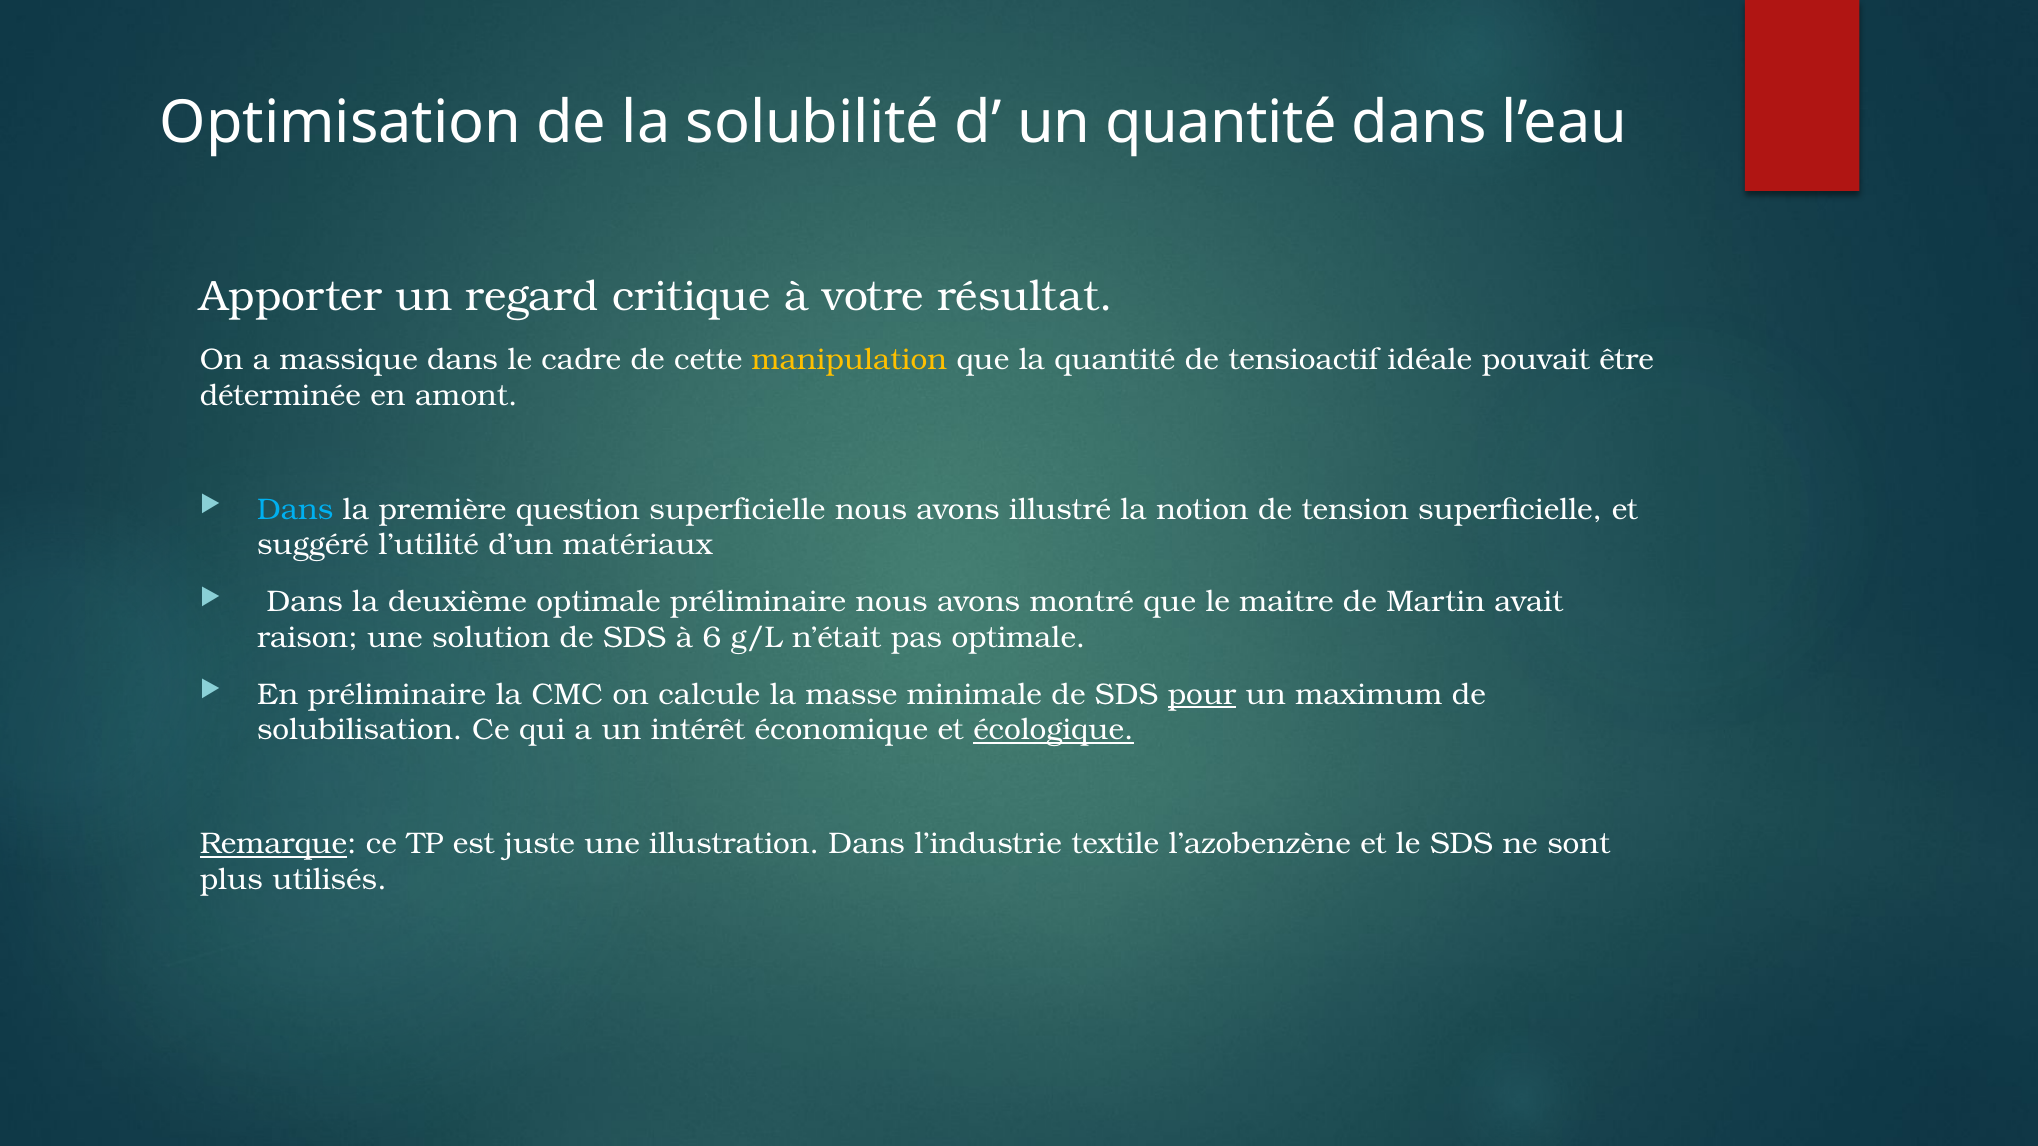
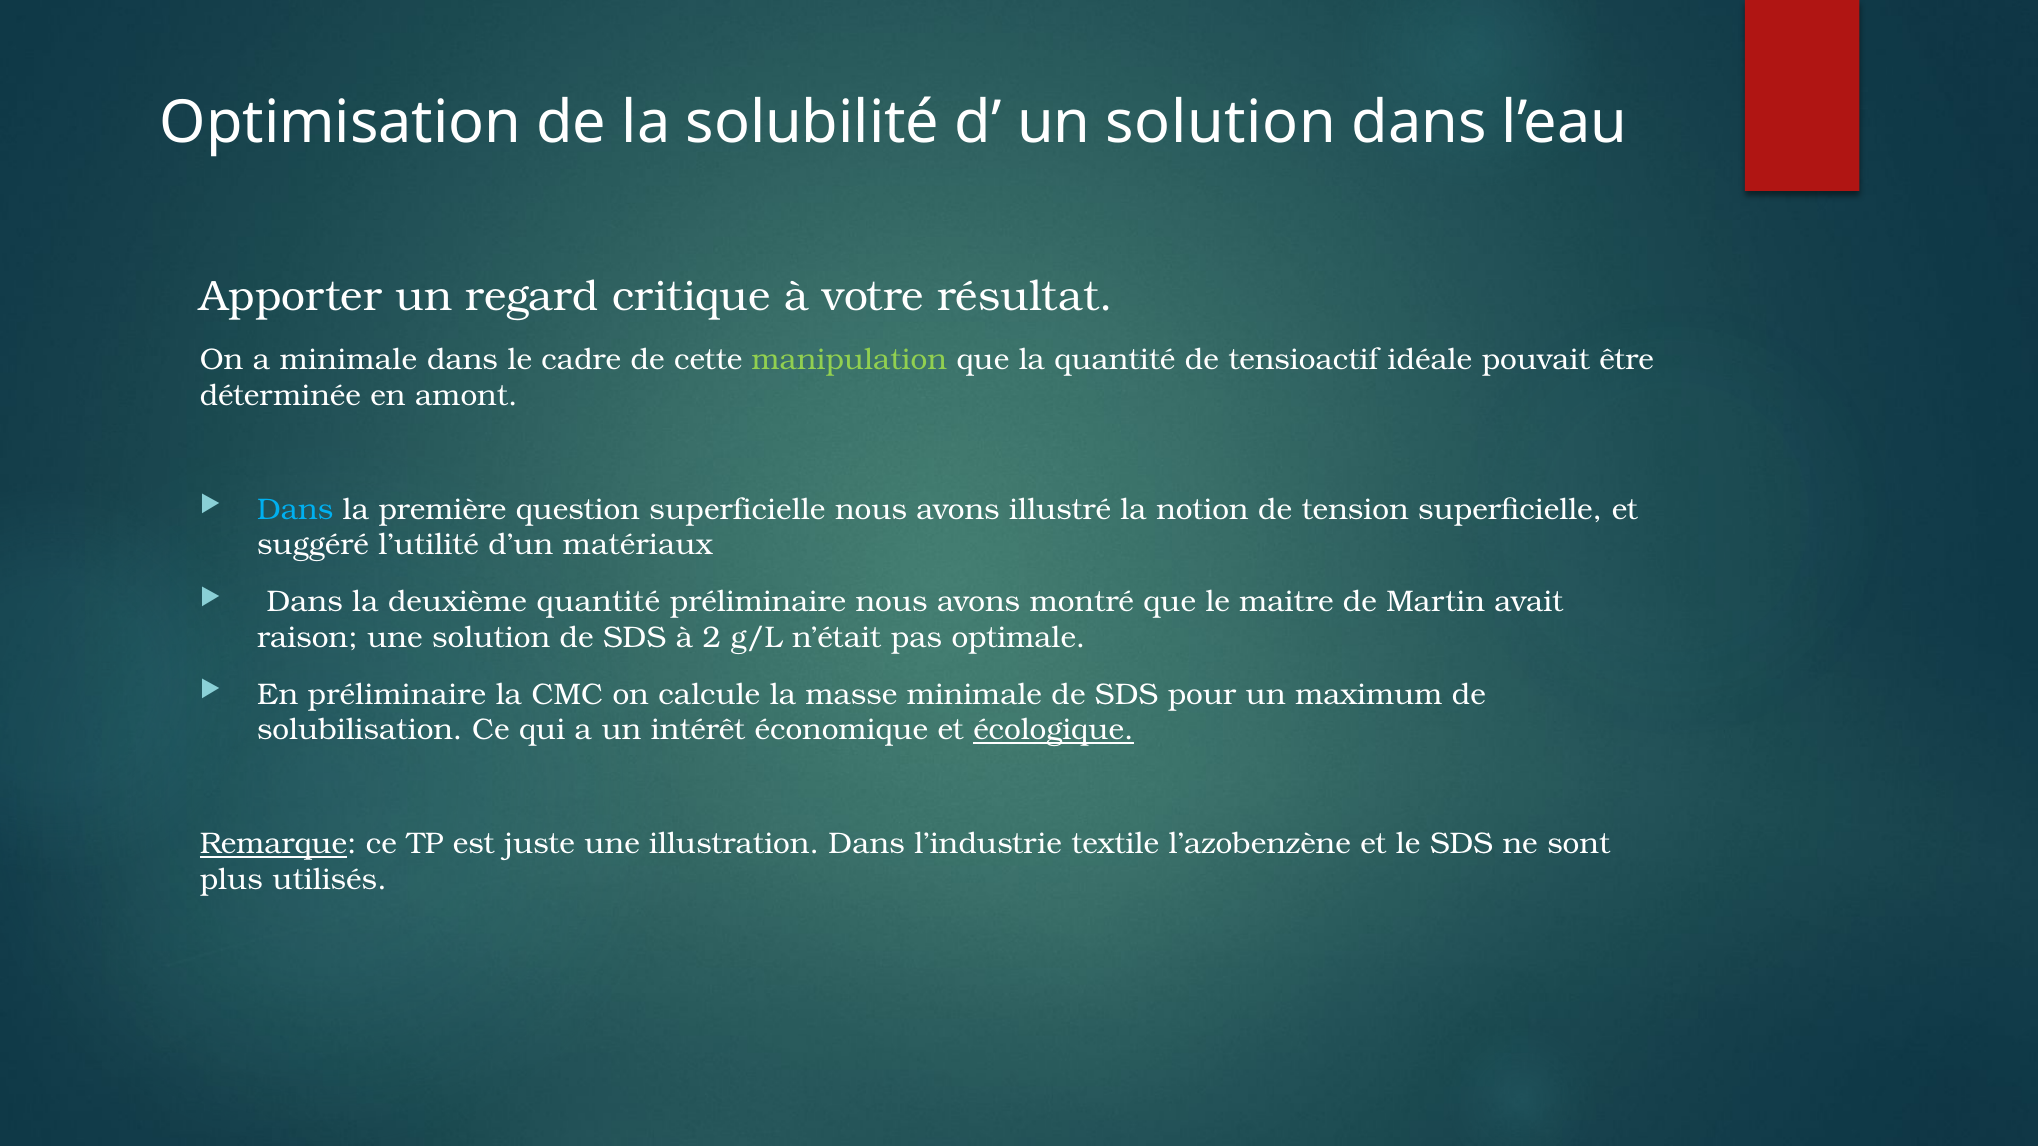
un quantité: quantité -> solution
a massique: massique -> minimale
manipulation colour: yellow -> light green
deuxième optimale: optimale -> quantité
6: 6 -> 2
pour underline: present -> none
